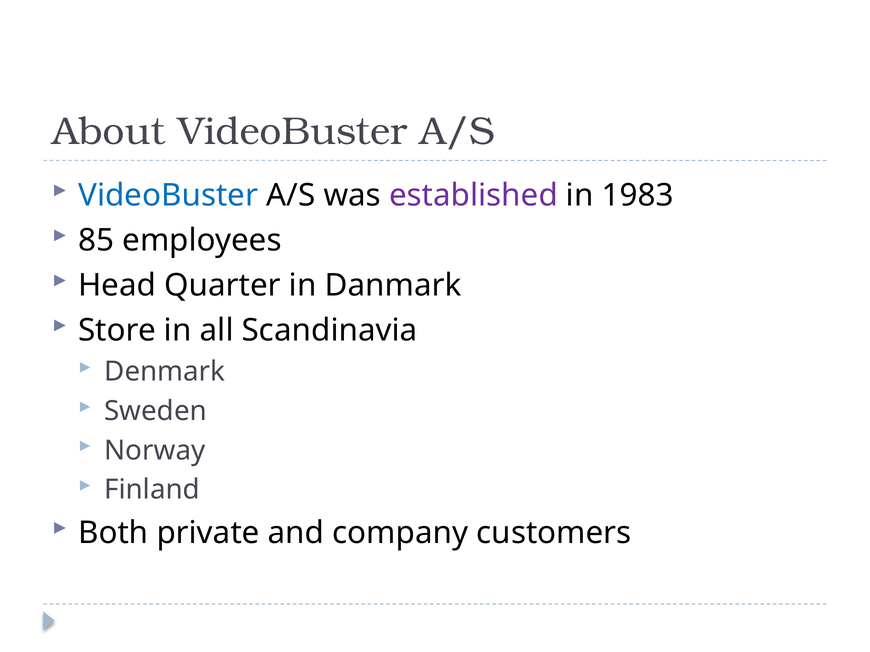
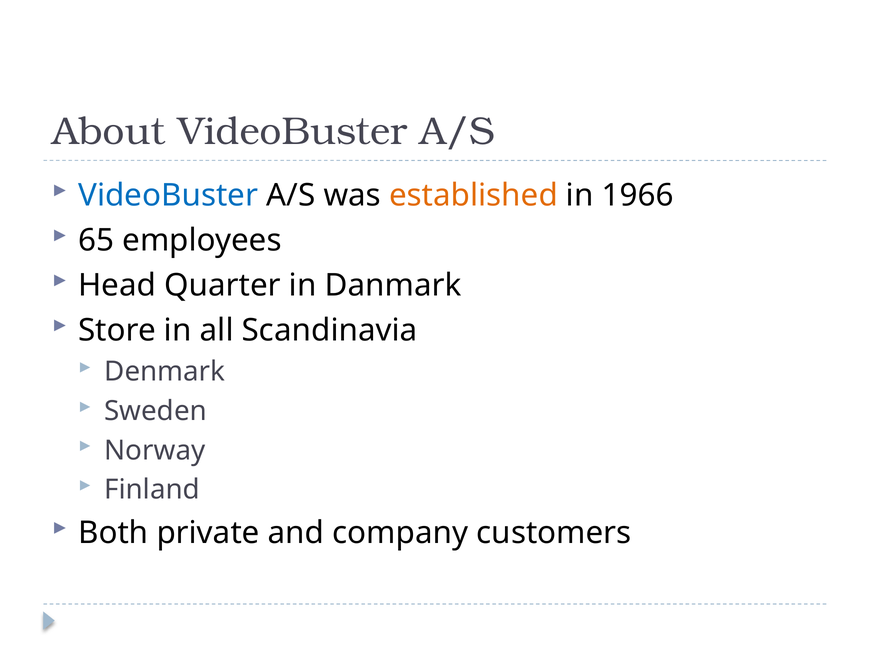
established colour: purple -> orange
1983: 1983 -> 1966
85: 85 -> 65
